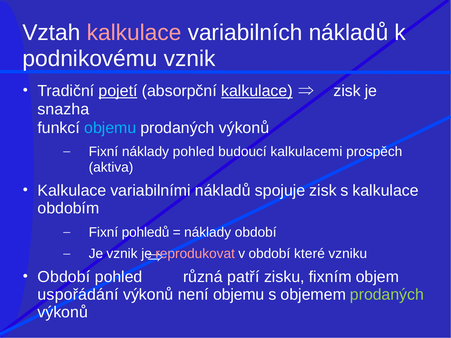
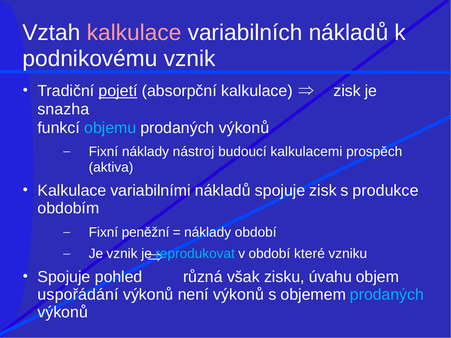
kalkulace at (257, 91) underline: present -> none
náklady pohled: pohled -> nástroj
s kalkulace: kalkulace -> produkce
pohledů: pohledů -> peněžní
reprodukovat colour: pink -> light blue
Období at (64, 277): Období -> Spojuje
patří: patří -> však
fixním: fixním -> úvahu
není objemu: objemu -> výkonů
prodaných at (387, 295) colour: light green -> light blue
